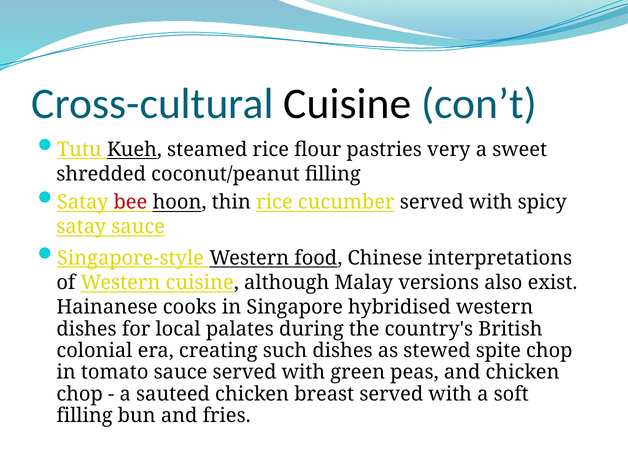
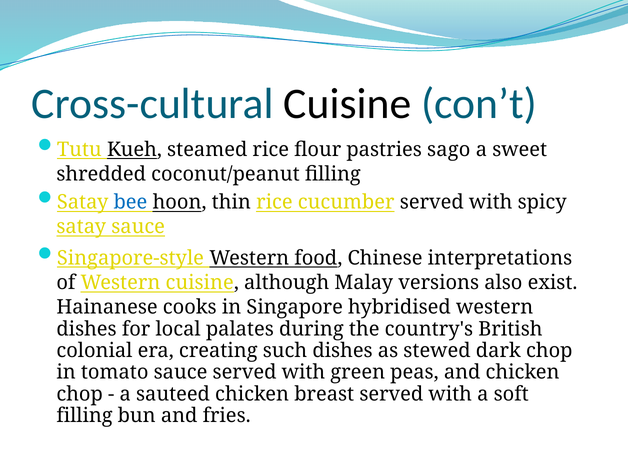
very: very -> sago
bee colour: red -> blue
spite: spite -> dark
